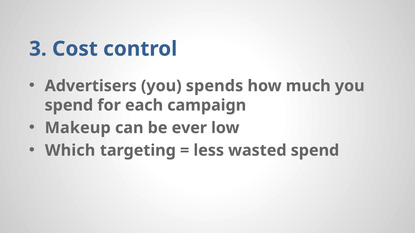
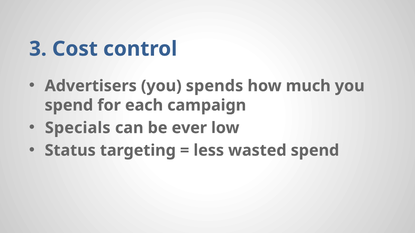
Makeup: Makeup -> Specials
Which: Which -> Status
